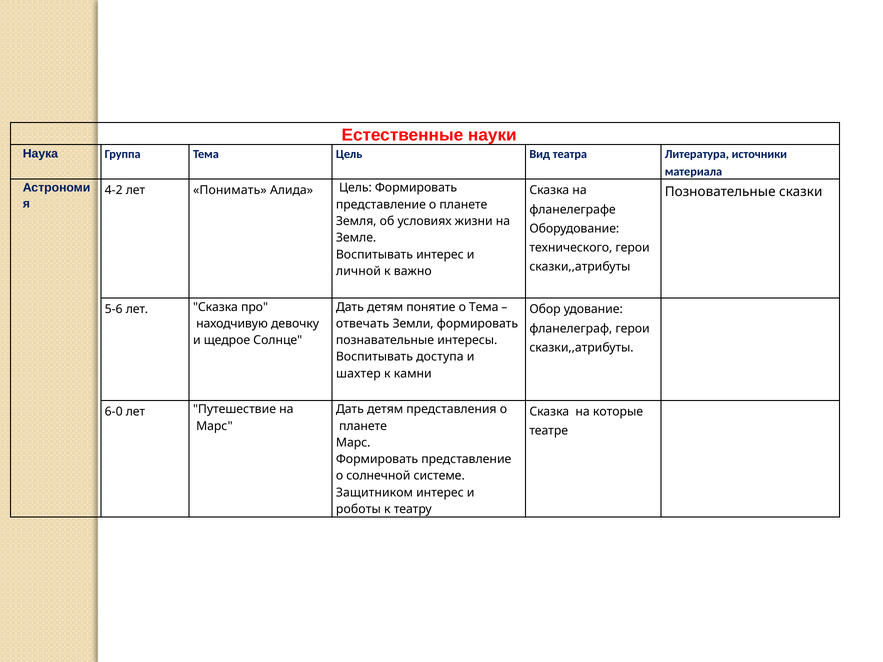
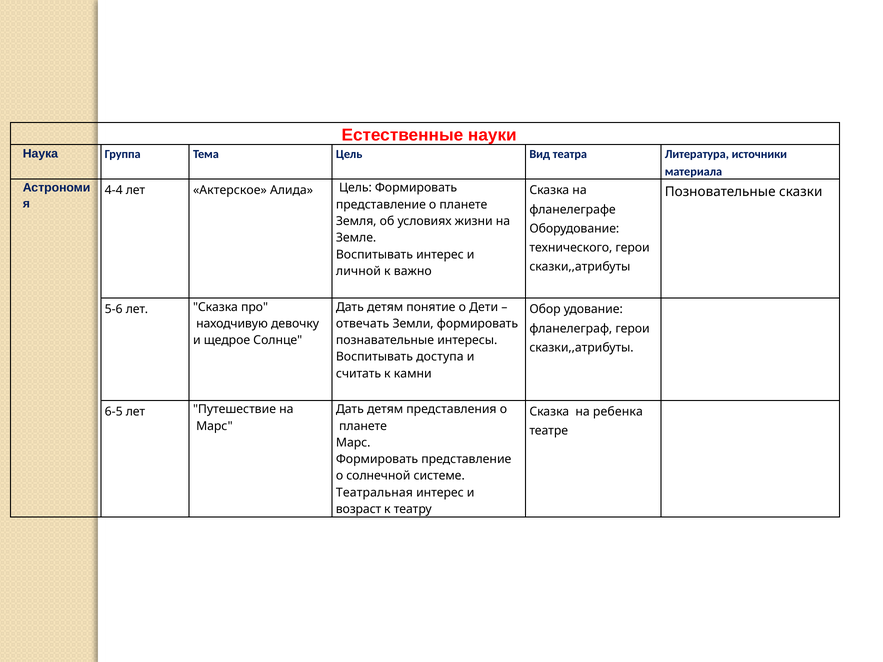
4-2: 4-2 -> 4-4
Понимать: Понимать -> Актерское
о Тема: Тема -> Дети
шахтер: шахтер -> считать
6-0: 6-0 -> 6-5
которые: которые -> ребенка
Защитником: Защитником -> Театральная
роботы: роботы -> возраст
